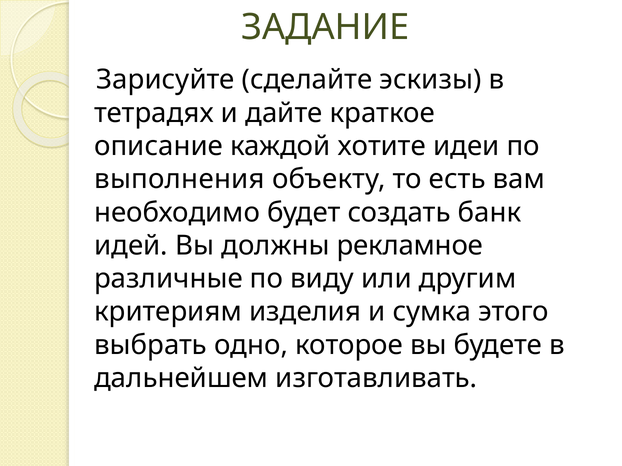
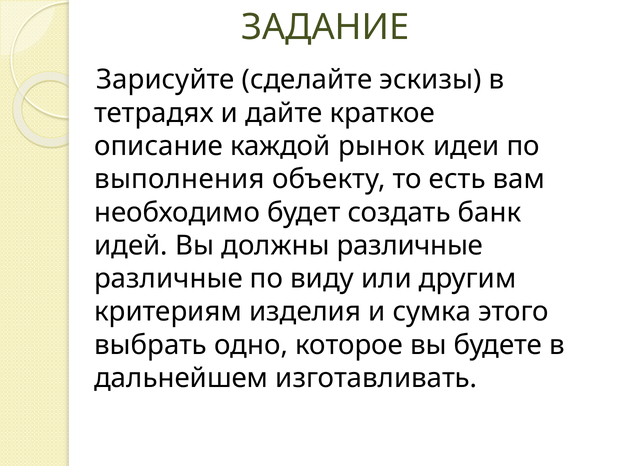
хотите: хотите -> рынок
должны рекламное: рекламное -> различные
